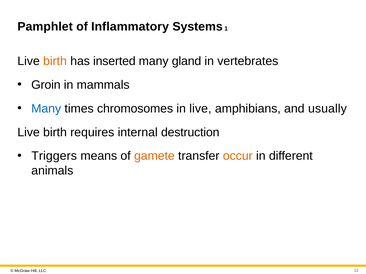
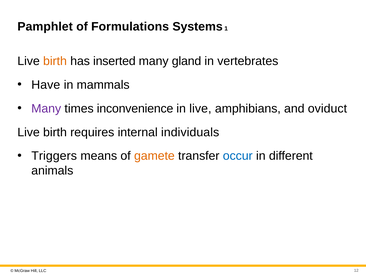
Inflammatory: Inflammatory -> Formulations
Groin: Groin -> Have
Many at (46, 109) colour: blue -> purple
chromosomes: chromosomes -> inconvenience
usually: usually -> oviduct
destruction: destruction -> individuals
occur colour: orange -> blue
